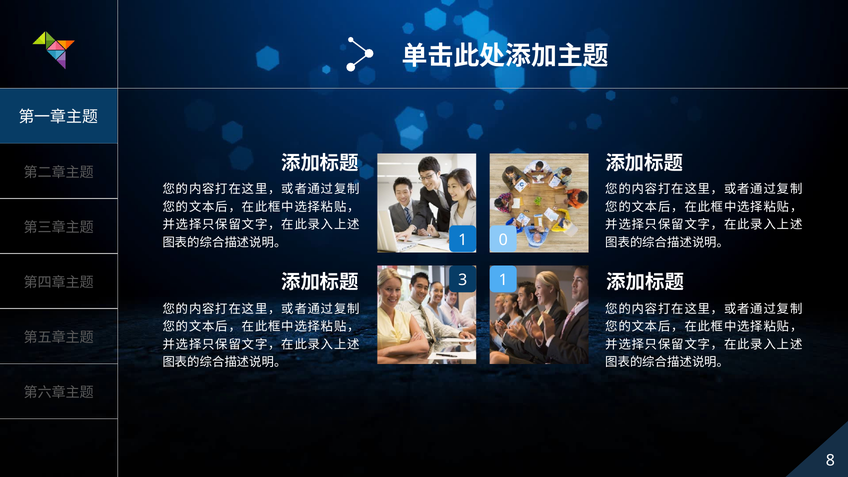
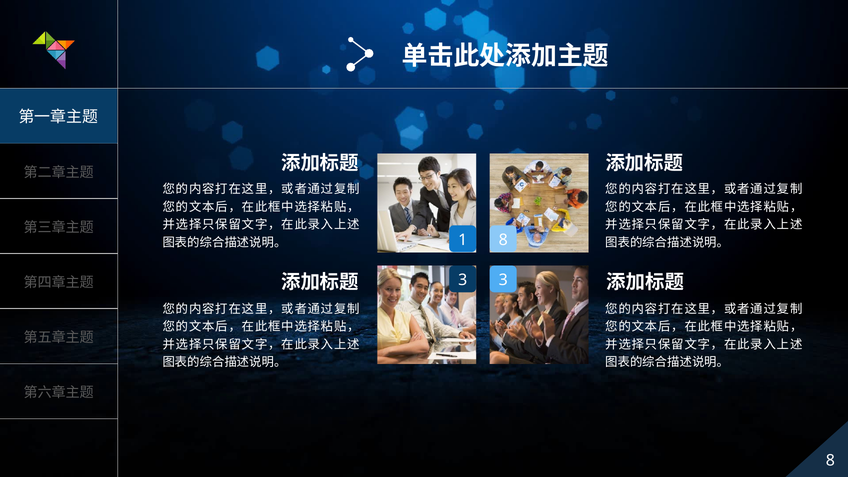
1 0: 0 -> 8
3 1: 1 -> 3
